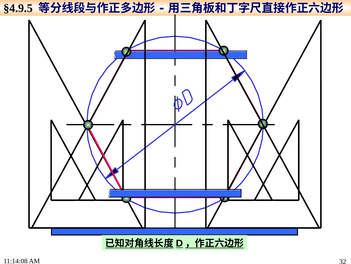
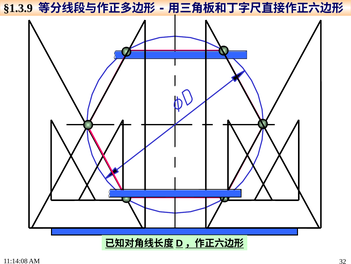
§4.9.5: §4.9.5 -> §1.3.9
